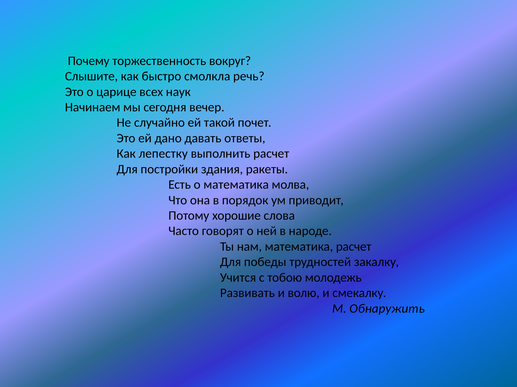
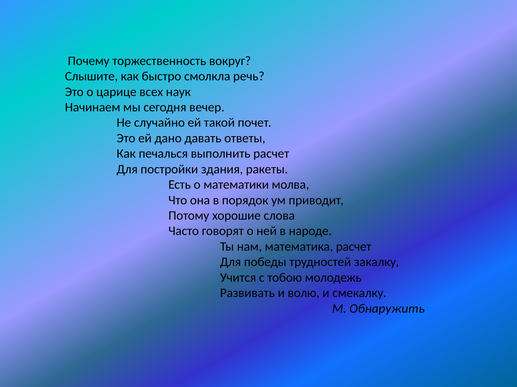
лепестку: лепестку -> печалься
о математика: математика -> математики
